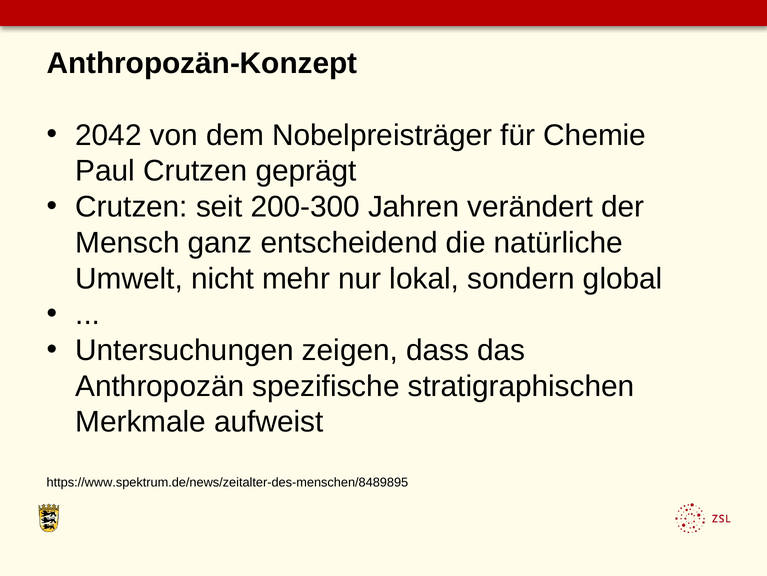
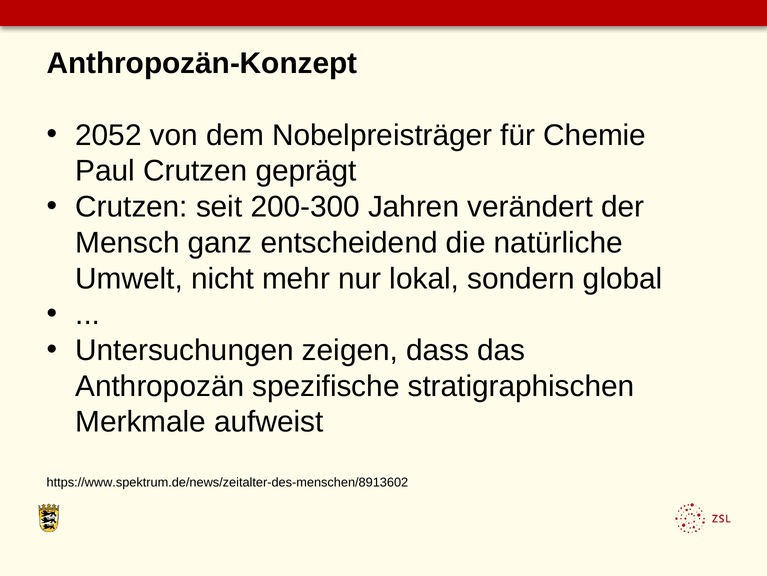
2042: 2042 -> 2052
https://www.spektrum.de/news/zeitalter-des-menschen/8489895: https://www.spektrum.de/news/zeitalter-des-menschen/8489895 -> https://www.spektrum.de/news/zeitalter-des-menschen/8913602
